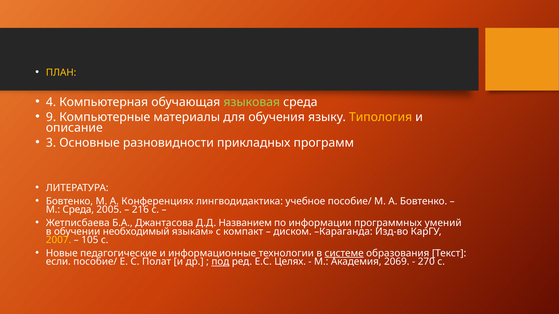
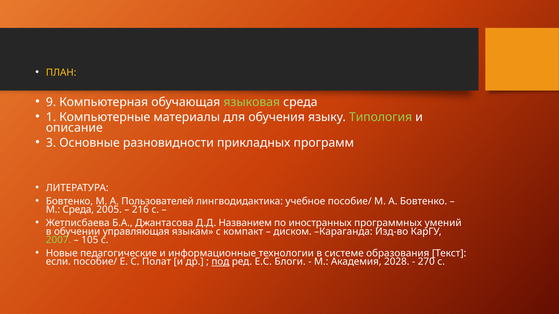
4: 4 -> 9
9: 9 -> 1
Типология colour: yellow -> light green
Конференциях: Конференциях -> Пользователей
информации: информации -> иностранных
необходимый: необходимый -> управляющая
2007 colour: yellow -> light green
системе underline: present -> none
Целях: Целях -> Блоги
2069: 2069 -> 2028
